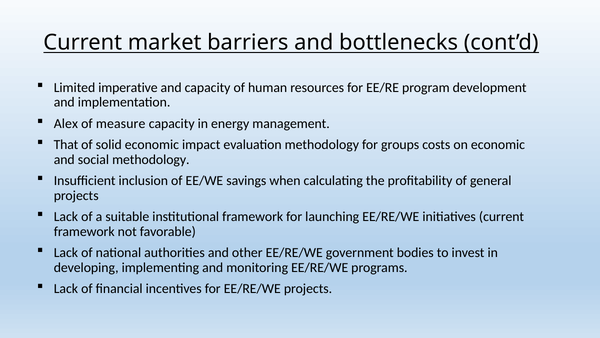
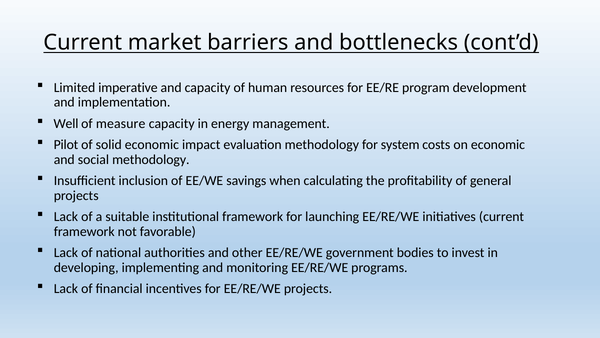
Alex: Alex -> Well
That: That -> Pilot
groups: groups -> system
